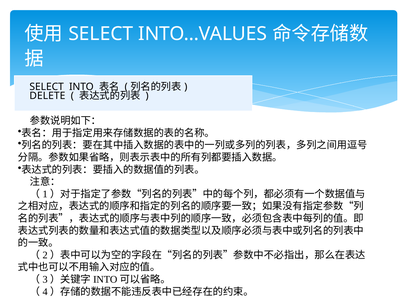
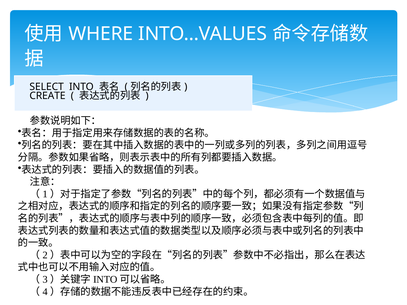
SELECT at (101, 34): SELECT -> WHERE
DELETE: DELETE -> CREATE
